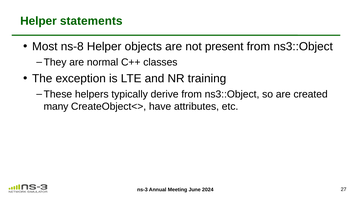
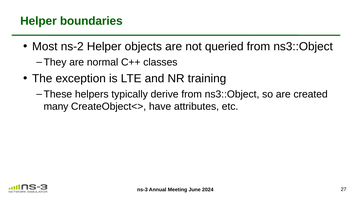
statements: statements -> boundaries
ns-8: ns-8 -> ns-2
present: present -> queried
